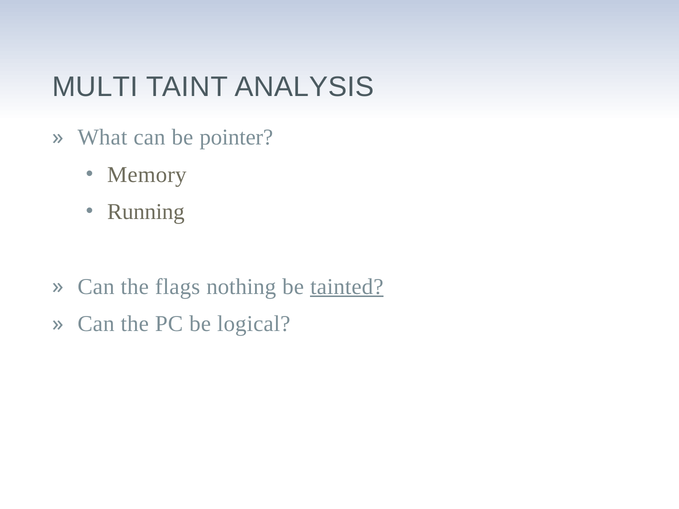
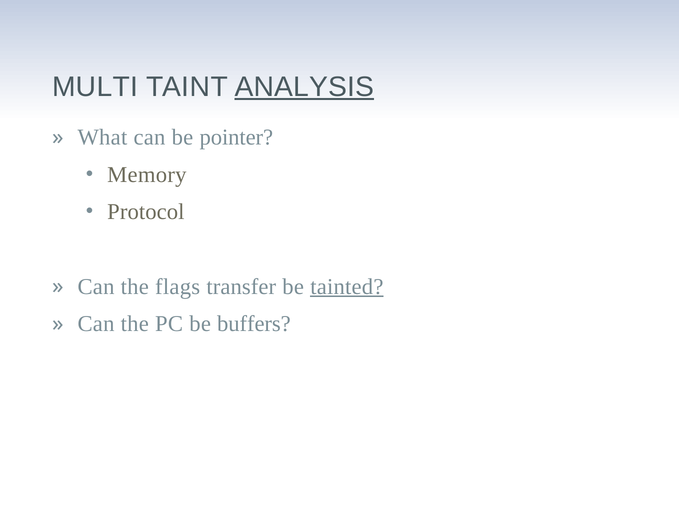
ANALYSIS underline: none -> present
Running: Running -> Protocol
nothing: nothing -> transfer
logical: logical -> buffers
